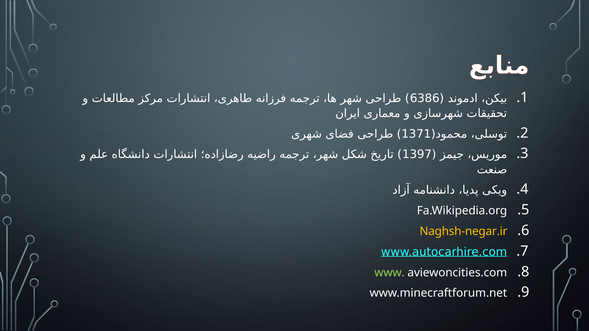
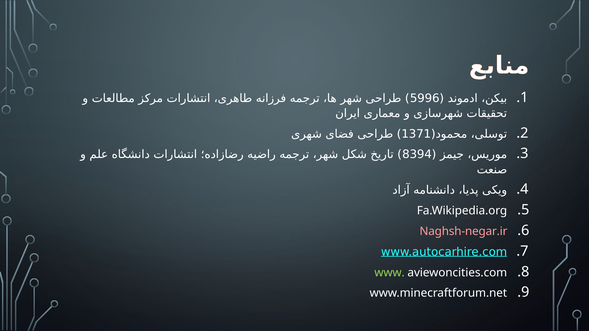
6386: 6386 -> 5996
1397: 1397 -> 8394
Naghsh-negar.ir colour: yellow -> pink
